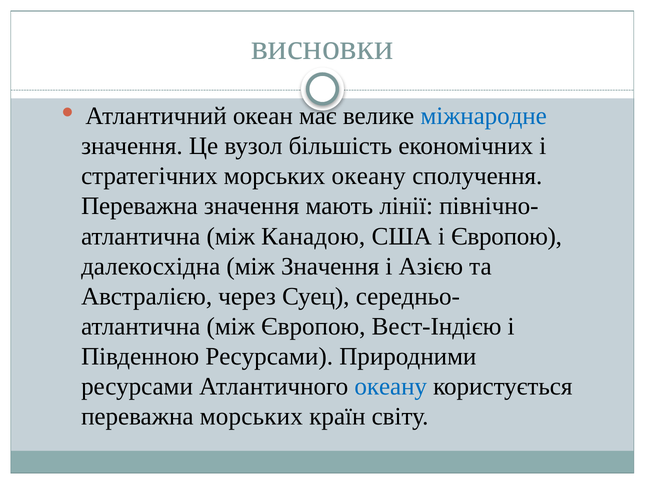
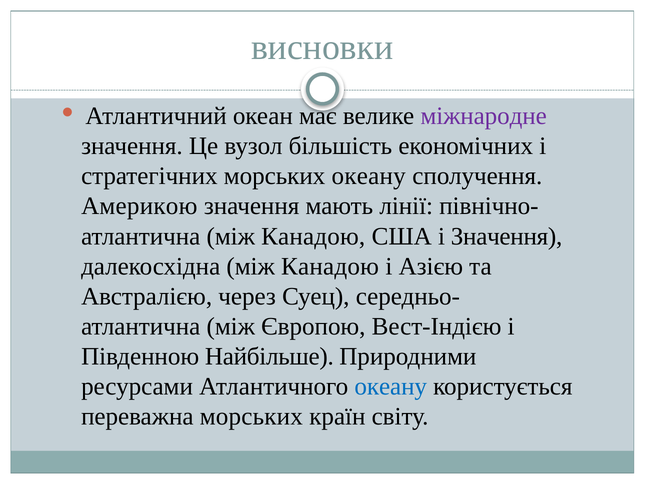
міжнародне colour: blue -> purple
Переважна at (139, 206): Переважна -> Америкою
і Європою: Європою -> Значення
далекосхідна між Значення: Значення -> Канадою
Південною Ресурсами: Ресурсами -> Найбільше
